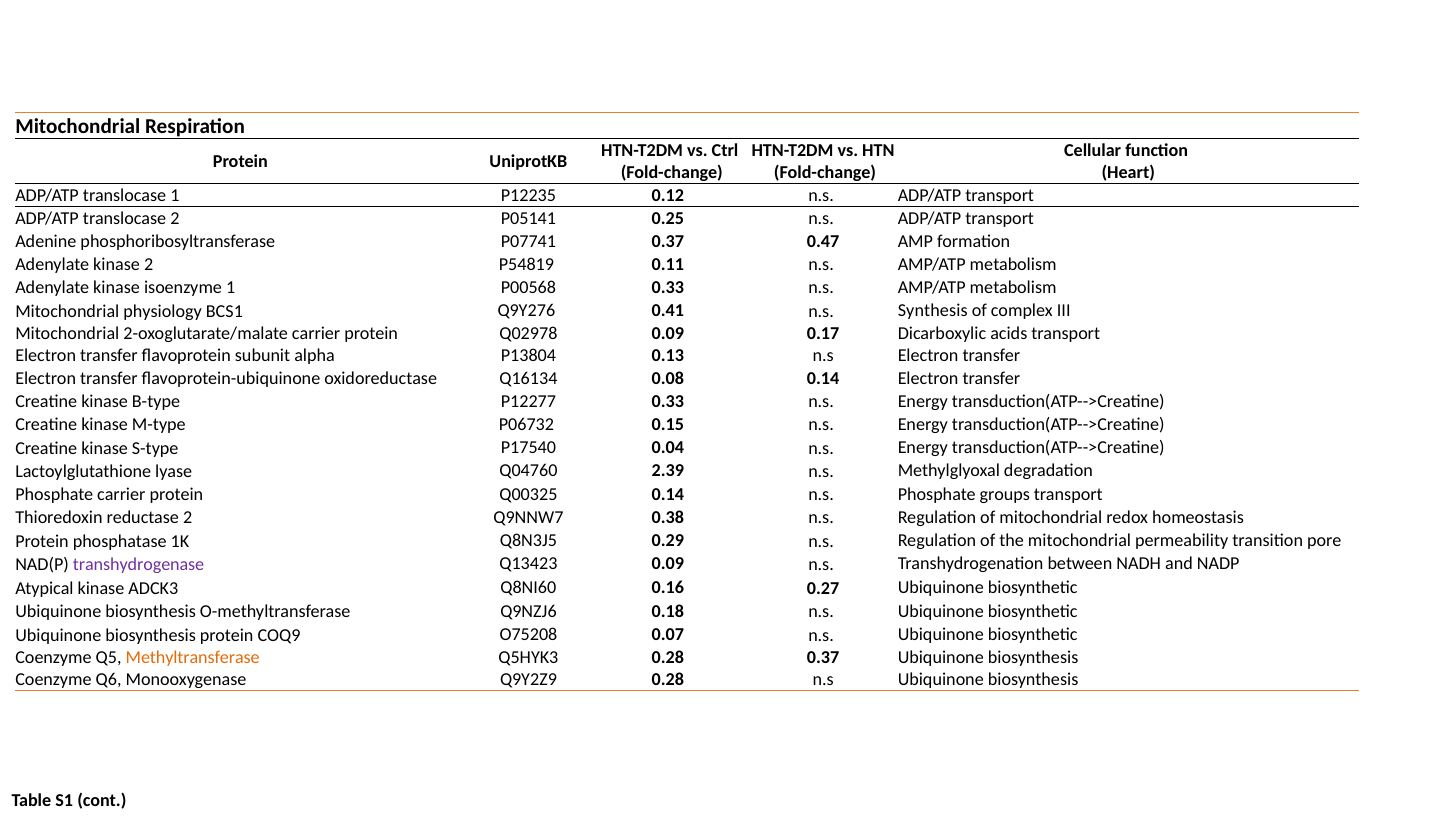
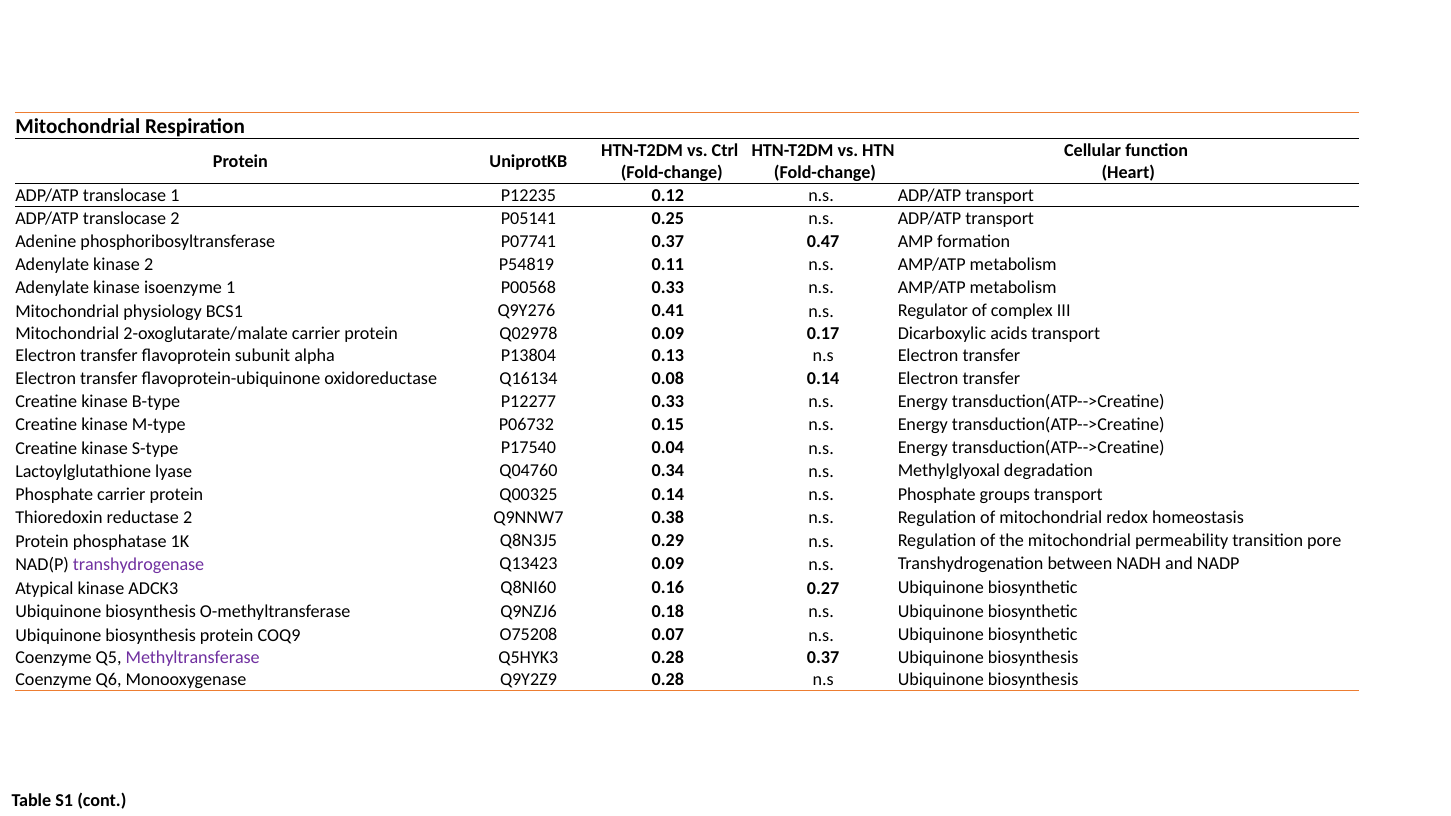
Synthesis: Synthesis -> Regulator
2.39: 2.39 -> 0.34
Methyltransferase colour: orange -> purple
